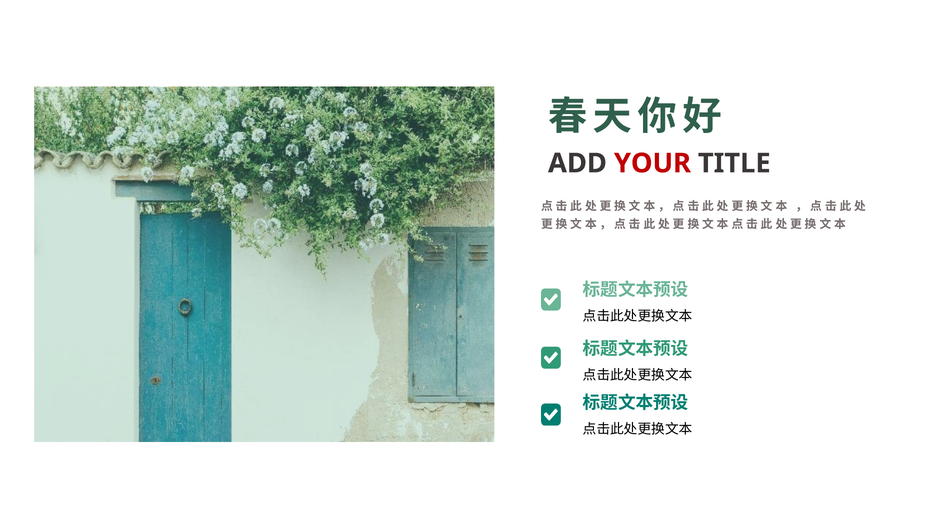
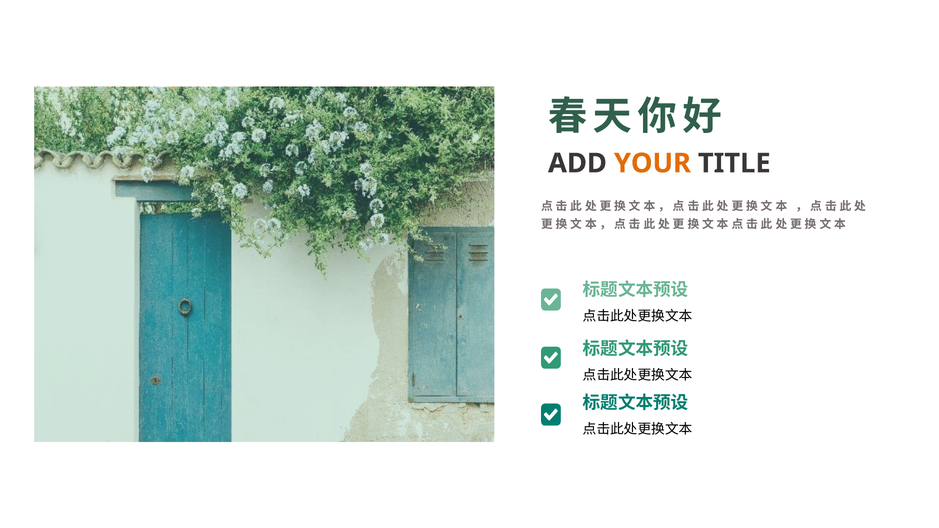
YOUR colour: red -> orange
